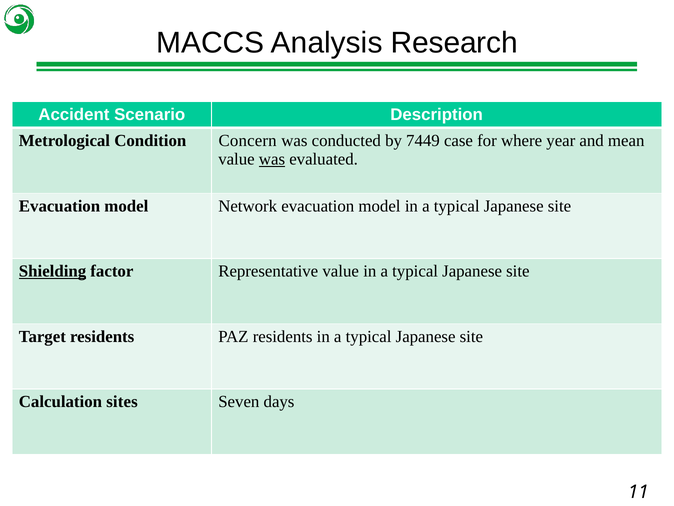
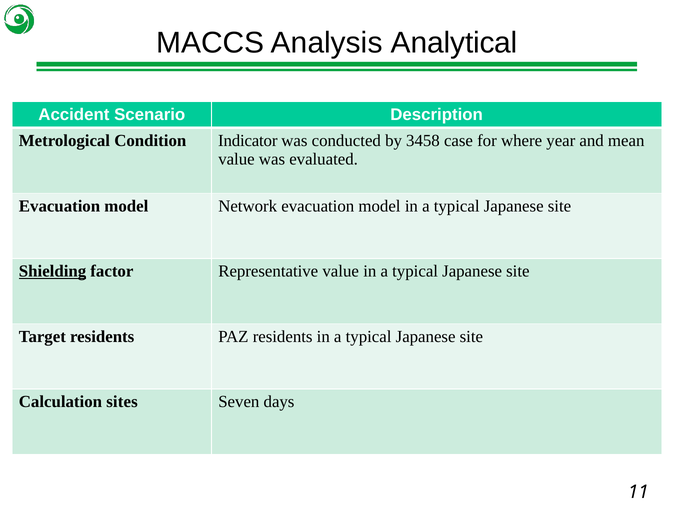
Research: Research -> Analytical
Concern: Concern -> Indicator
7449: 7449 -> 3458
was at (272, 159) underline: present -> none
